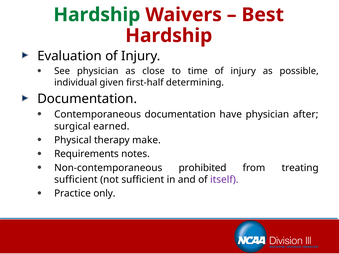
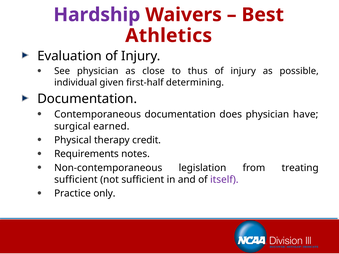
Hardship at (97, 15) colour: green -> purple
Hardship at (169, 36): Hardship -> Athletics
time: time -> thus
have: have -> does
after: after -> have
make: make -> credit
prohibited: prohibited -> legislation
